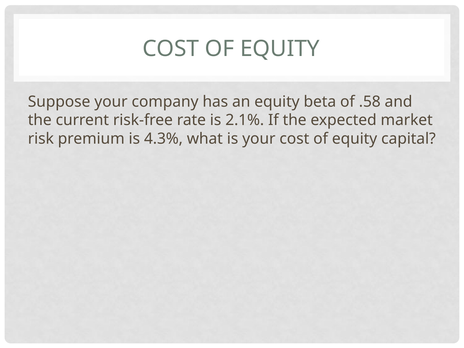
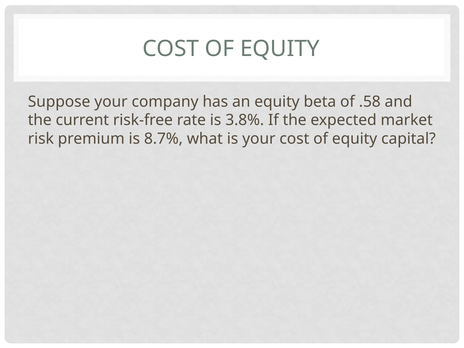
2.1%: 2.1% -> 3.8%
4.3%: 4.3% -> 8.7%
